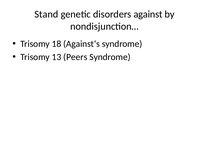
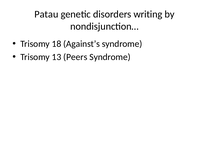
Stand: Stand -> Patau
against: against -> writing
